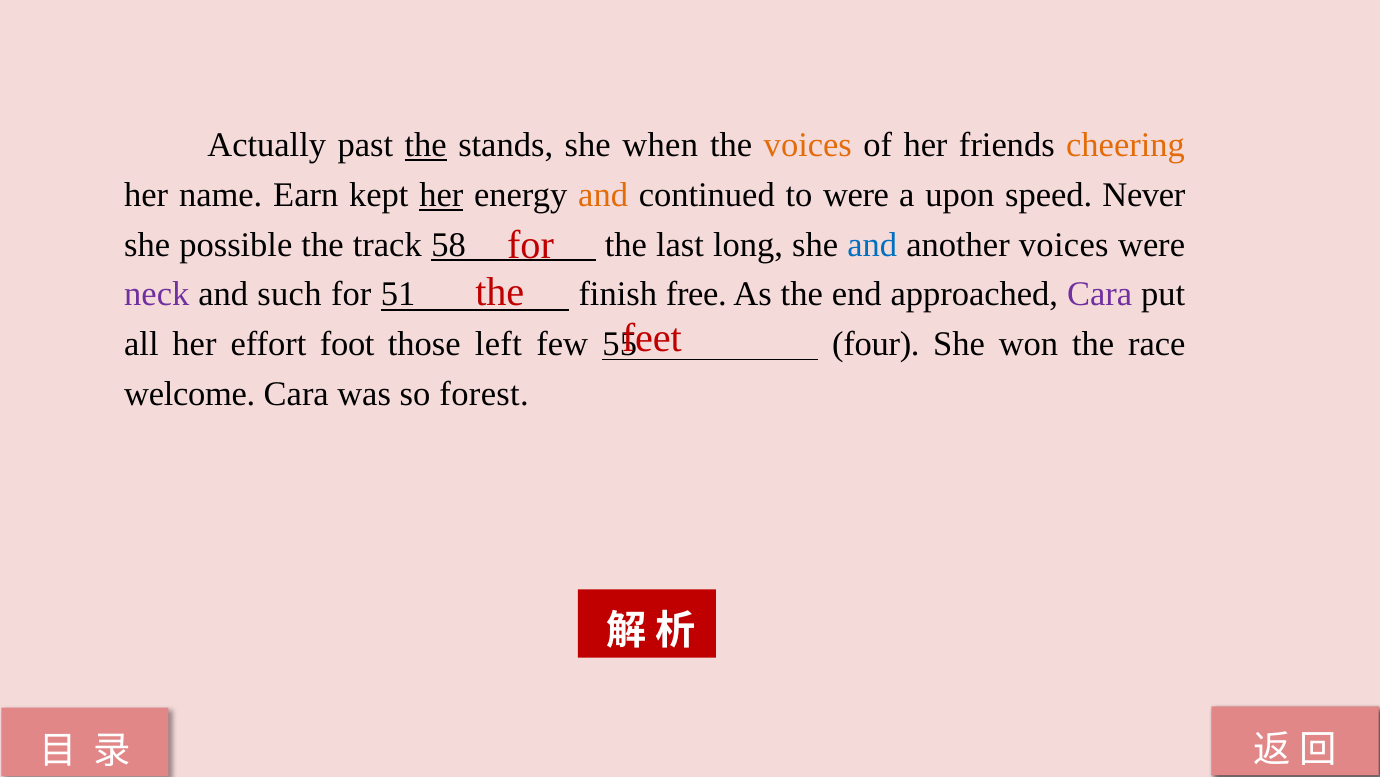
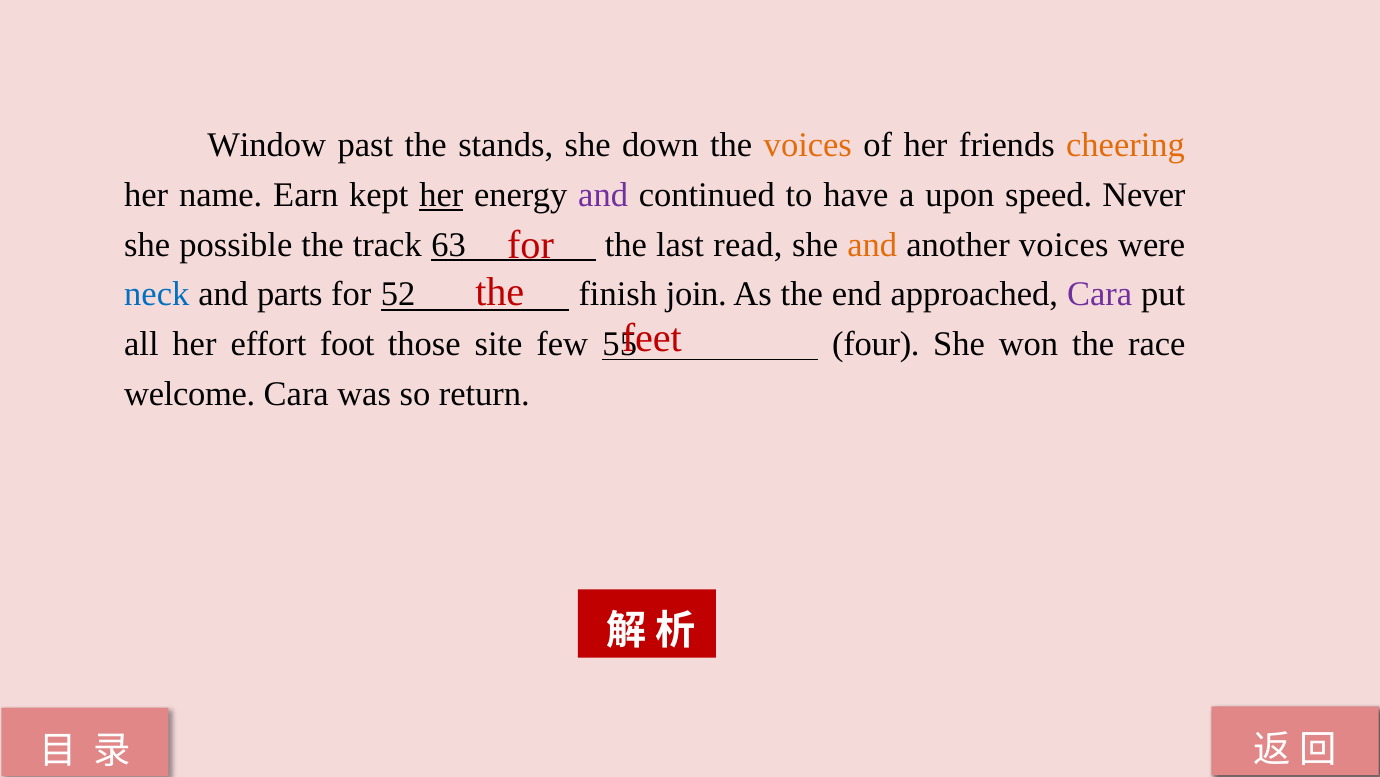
Actually: Actually -> Window
the at (426, 145) underline: present -> none
when: when -> down
and at (603, 195) colour: orange -> purple
to were: were -> have
58: 58 -> 63
long: long -> read
and at (872, 245) colour: blue -> orange
neck colour: purple -> blue
such: such -> parts
51: 51 -> 52
free: free -> join
left: left -> site
forest: forest -> return
